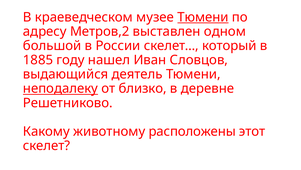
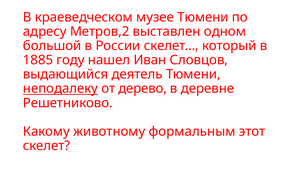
Тюмени at (203, 17) underline: present -> none
близко: близко -> дерево
расположены: расположены -> формальным
